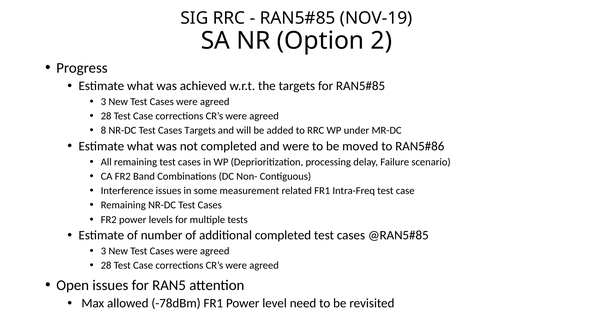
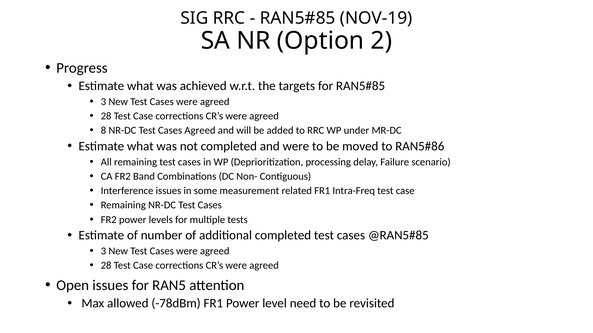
Cases Targets: Targets -> Agreed
